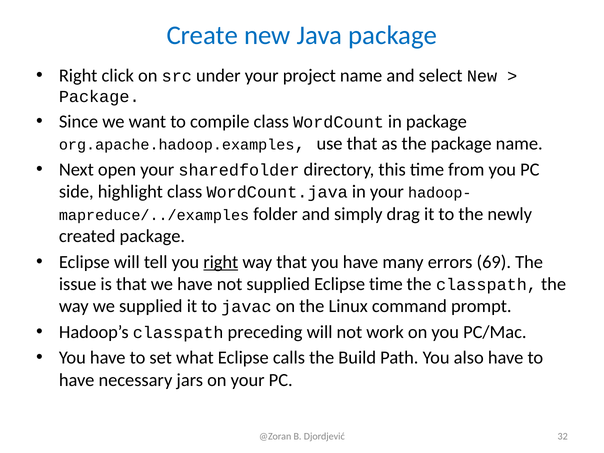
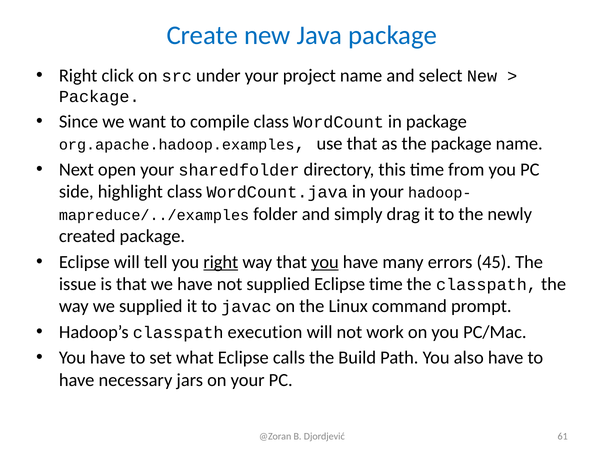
you at (325, 262) underline: none -> present
69: 69 -> 45
preceding: preceding -> execution
32: 32 -> 61
